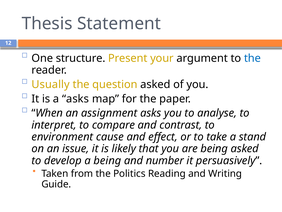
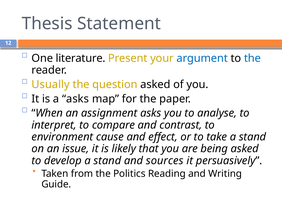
structure: structure -> literature
argument colour: black -> blue
develop a being: being -> stand
number: number -> sources
